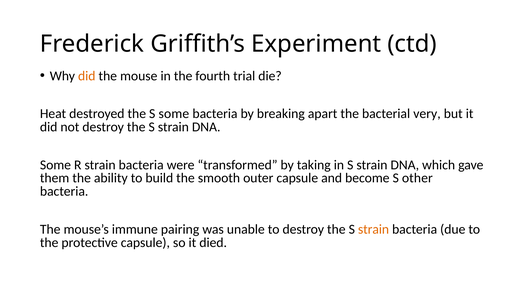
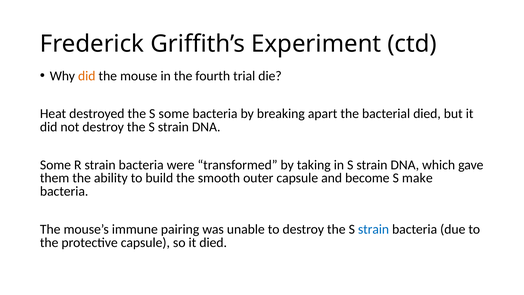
bacterial very: very -> died
other: other -> make
strain at (374, 229) colour: orange -> blue
